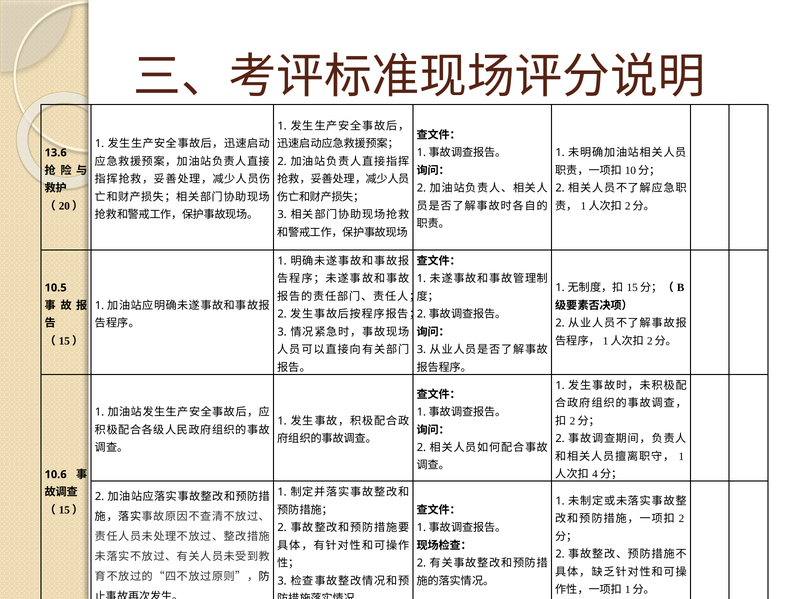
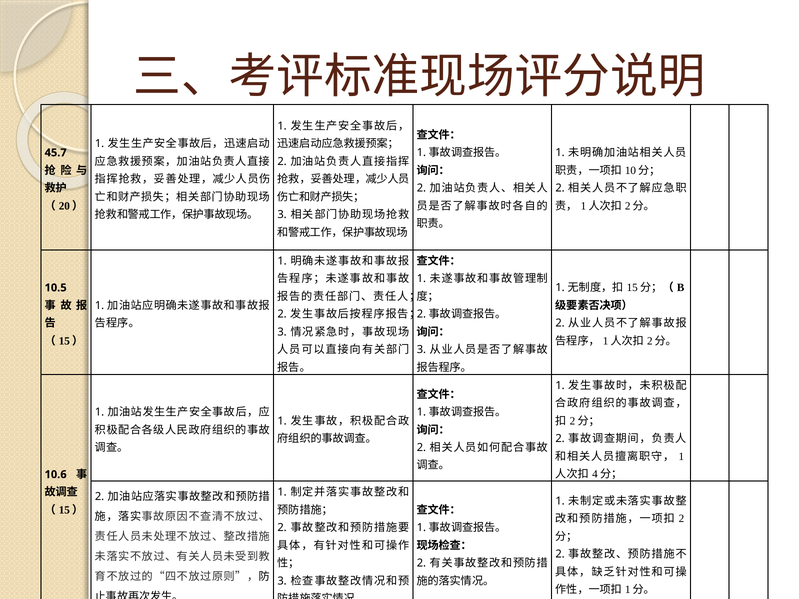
13.6: 13.6 -> 45.7
